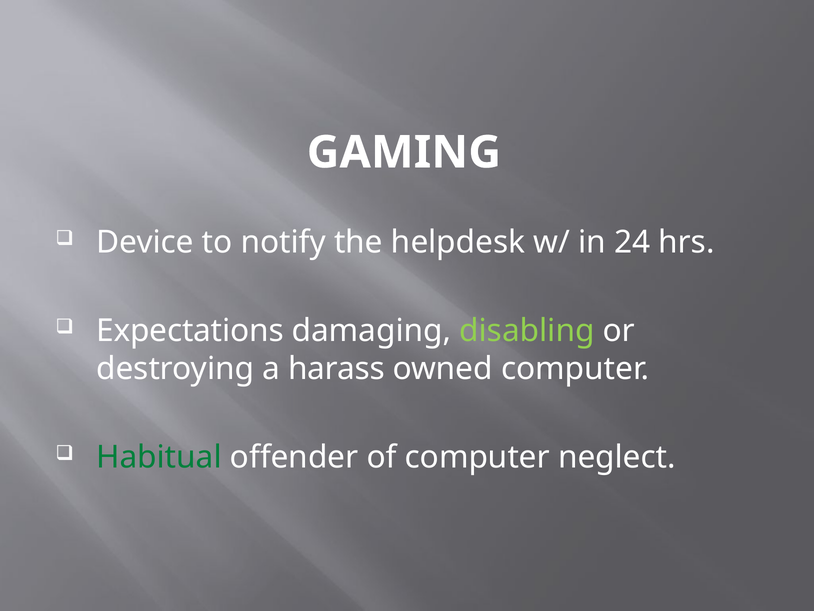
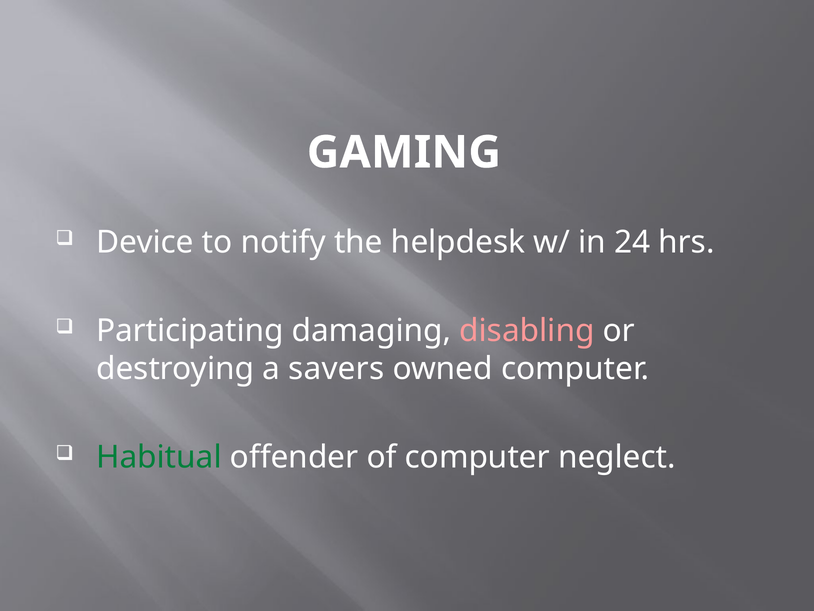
Expectations: Expectations -> Participating
disabling colour: light green -> pink
harass: harass -> savers
